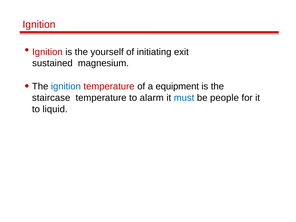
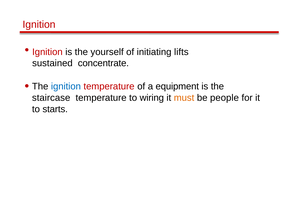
exit: exit -> lifts
magnesium: magnesium -> concentrate
alarm: alarm -> wiring
must colour: blue -> orange
liquid: liquid -> starts
